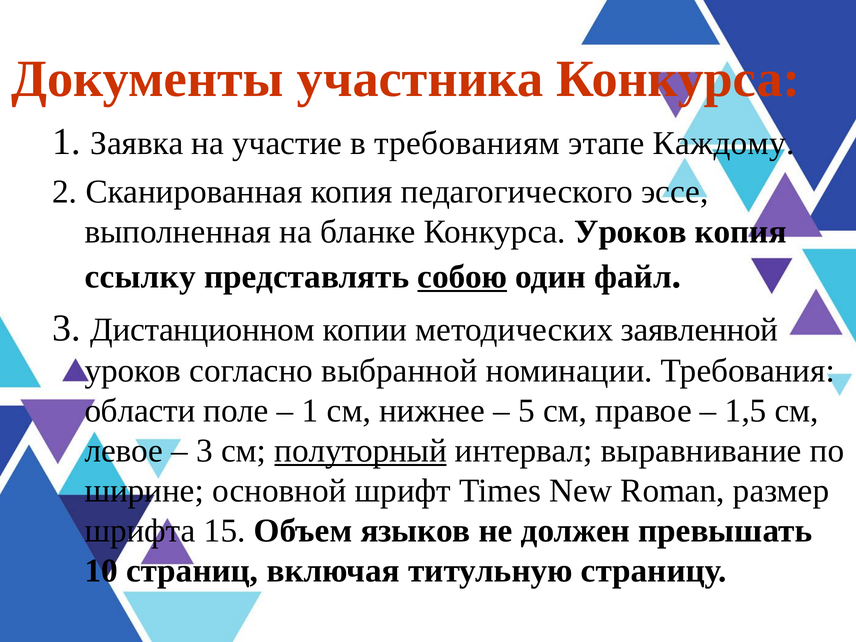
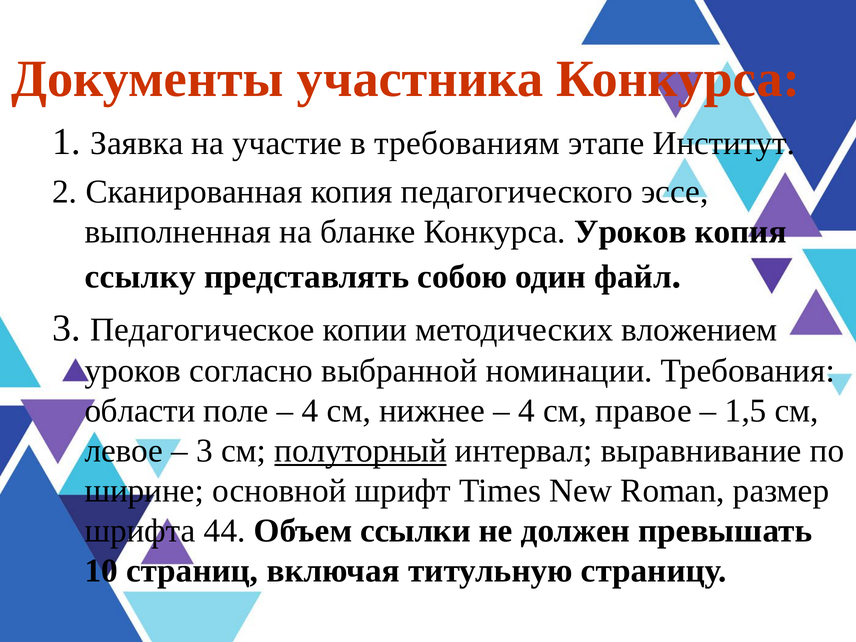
Каждому: Каждому -> Институт
собою underline: present -> none
Дистанционном: Дистанционном -> Педагогическое
заявленной: заявленной -> вложением
1 at (310, 411): 1 -> 4
5 at (526, 411): 5 -> 4
15: 15 -> 44
языков: языков -> ссылки
